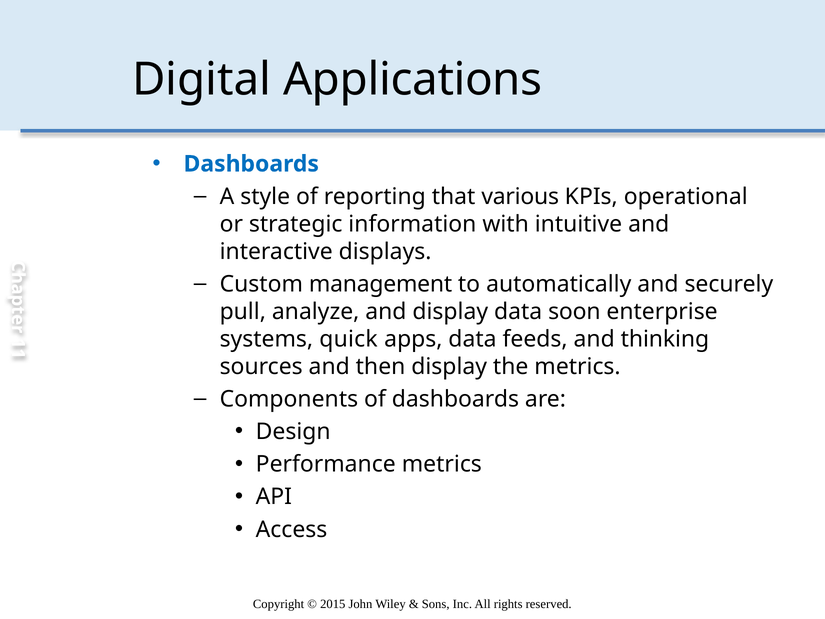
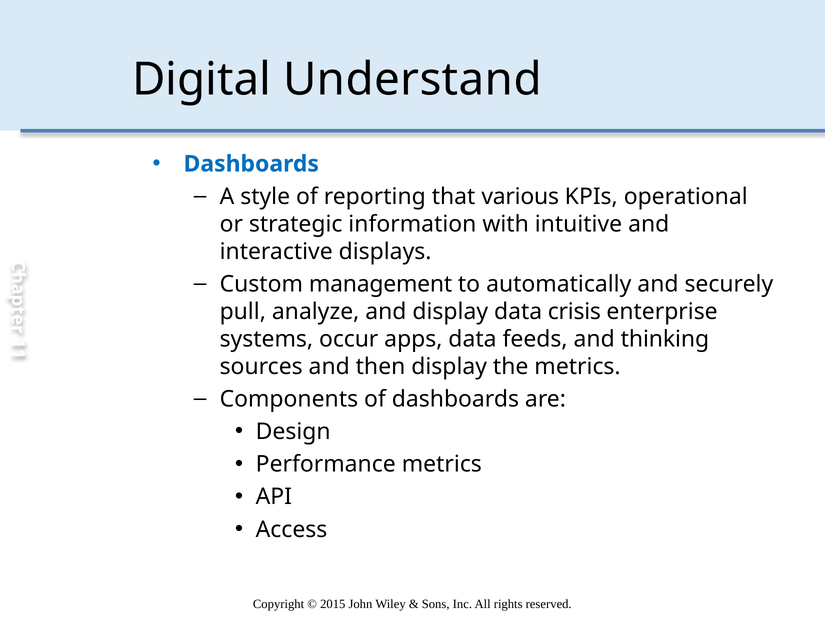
Applications: Applications -> Understand
soon: soon -> crisis
quick: quick -> occur
